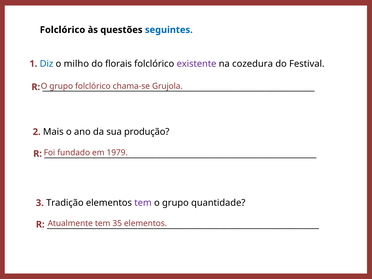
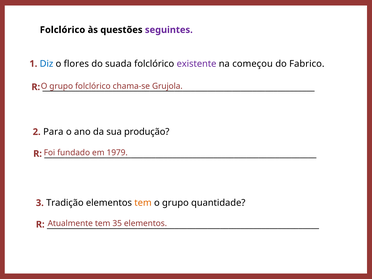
seguintes colour: blue -> purple
milho: milho -> flores
florais: florais -> suada
cozedura: cozedura -> começou
Festival: Festival -> Fabrico
Mais: Mais -> Para
tem at (143, 203) colour: purple -> orange
